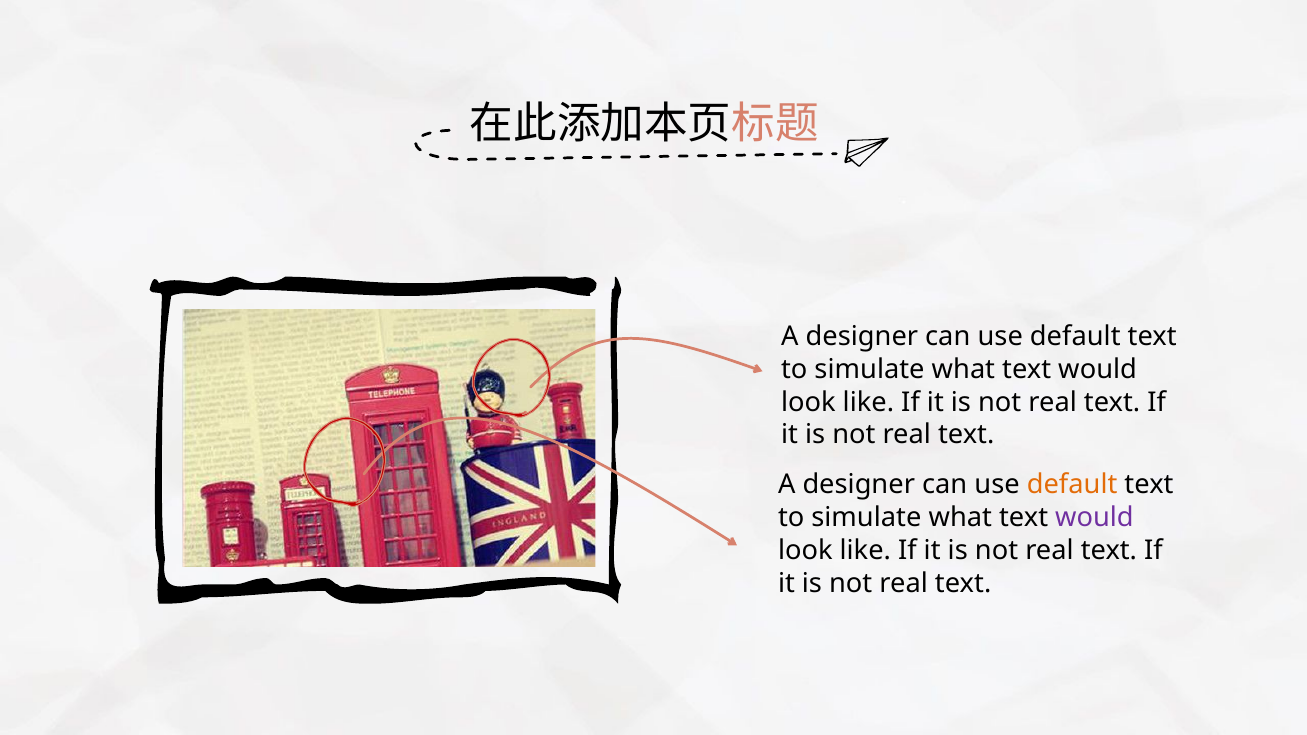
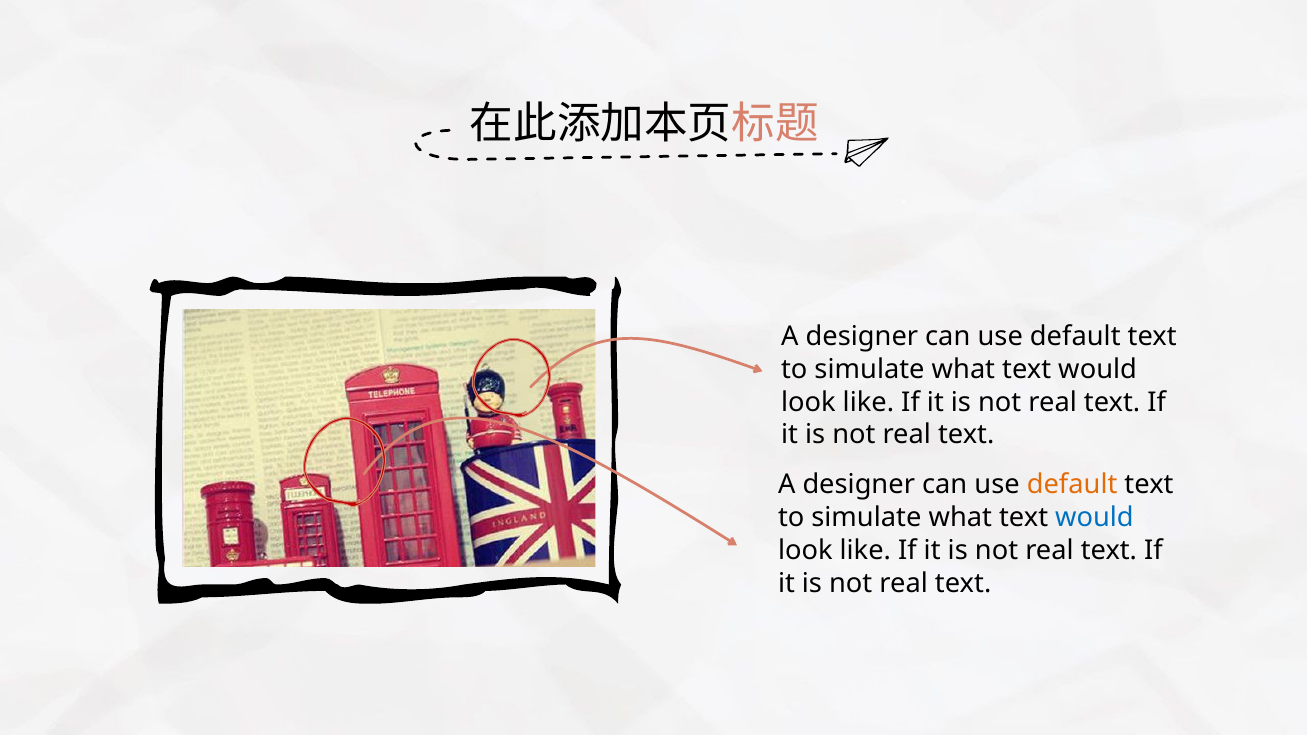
would at (1094, 518) colour: purple -> blue
